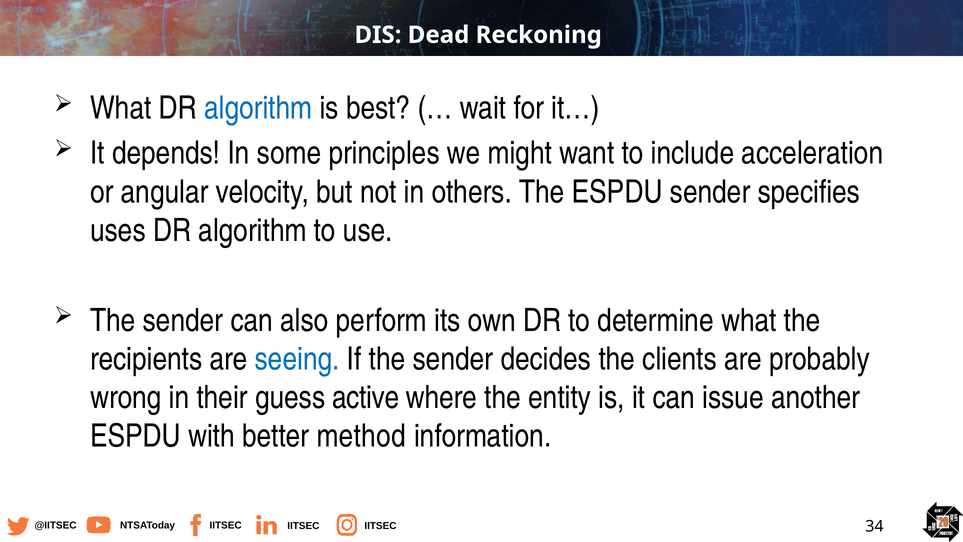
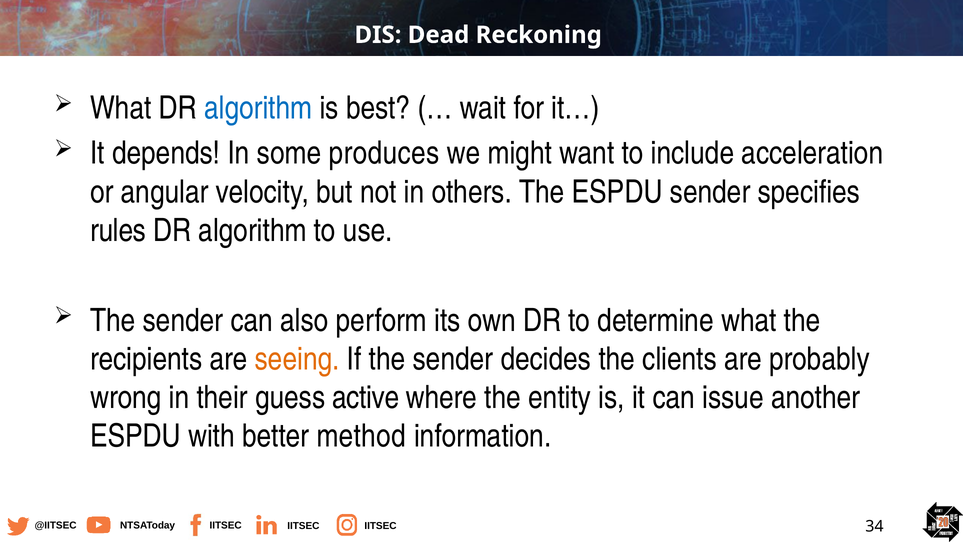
principles: principles -> produces
uses: uses -> rules
seeing colour: blue -> orange
